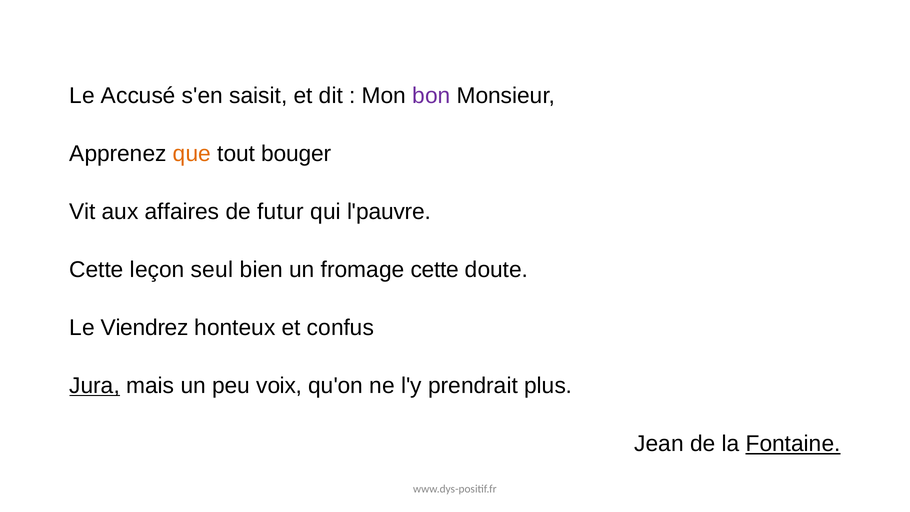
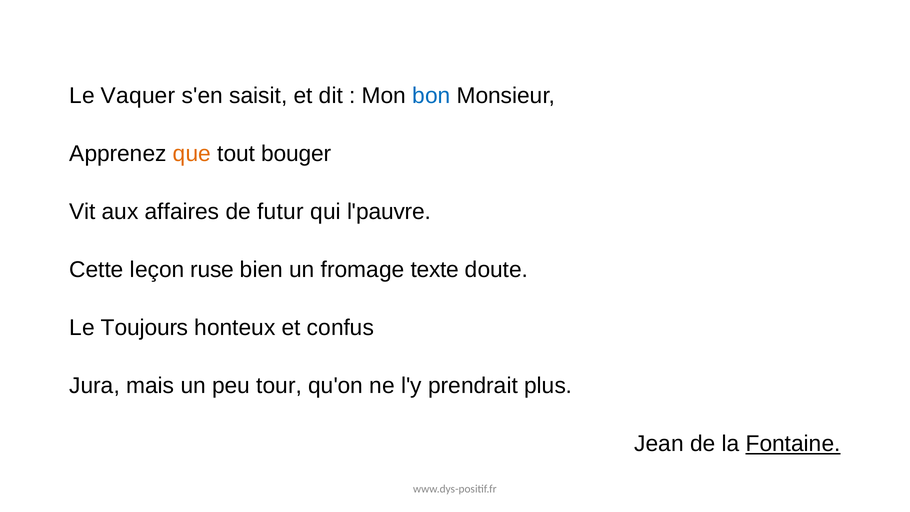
Accusé: Accusé -> Vaquer
bon colour: purple -> blue
seul: seul -> ruse
fromage cette: cette -> texte
Viendrez: Viendrez -> Toujours
Jura underline: present -> none
voix: voix -> tour
